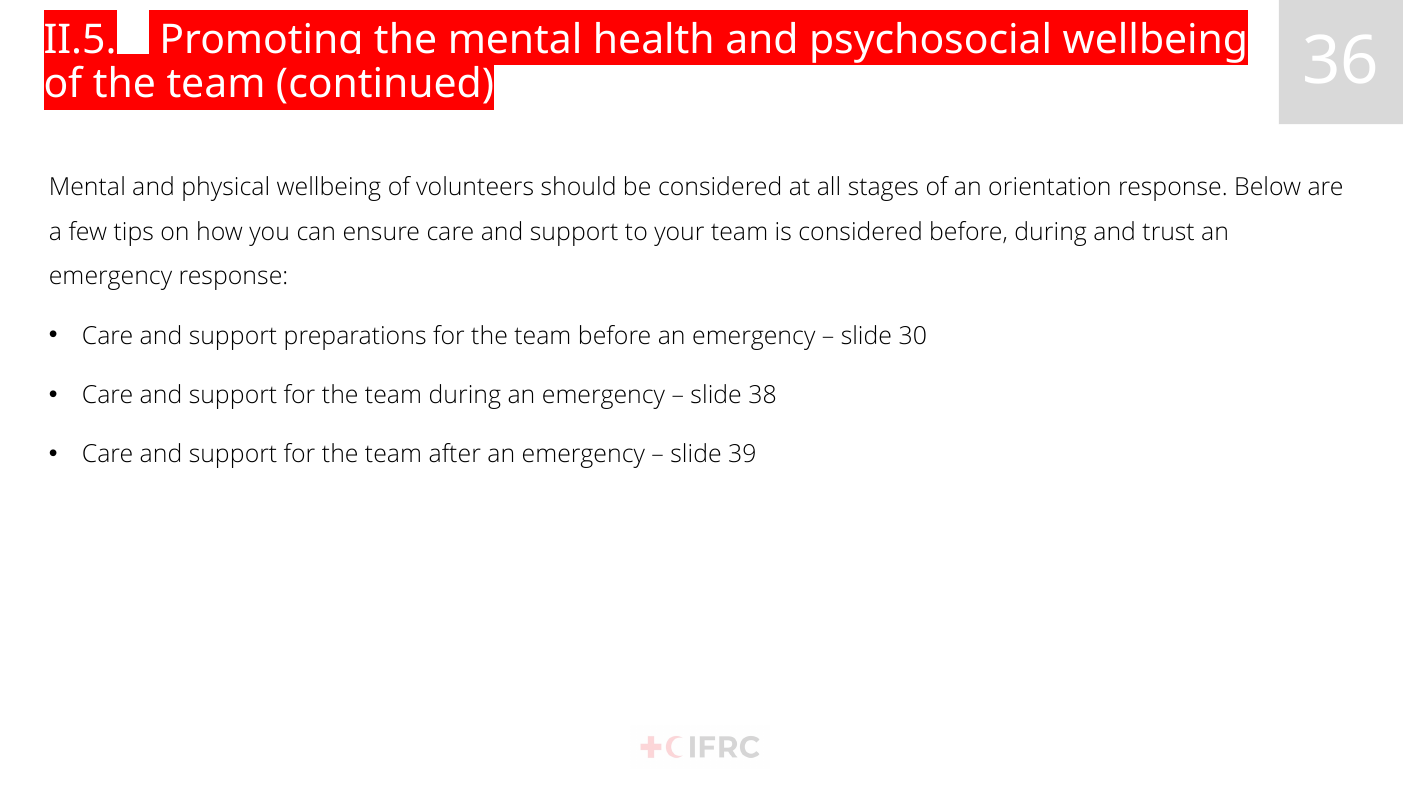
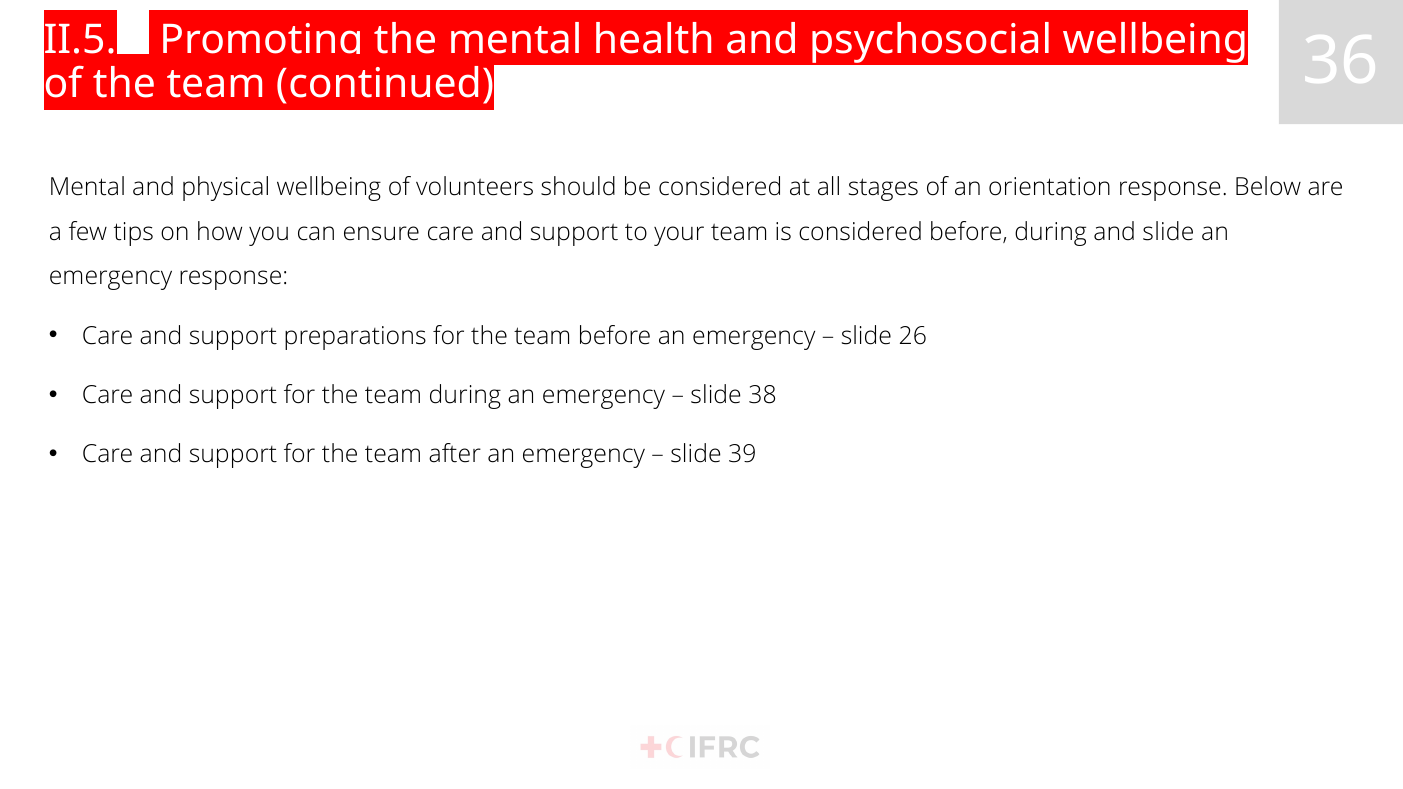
and trust: trust -> slide
30: 30 -> 26
